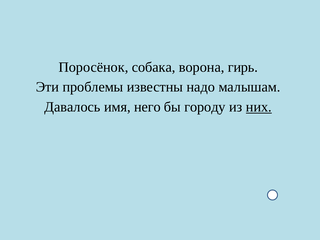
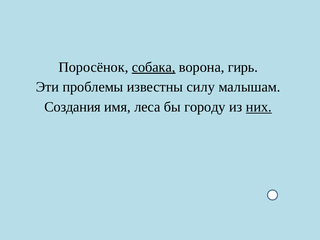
собака underline: none -> present
надо: надо -> силу
Давалось: Давалось -> Создания
него: него -> леса
